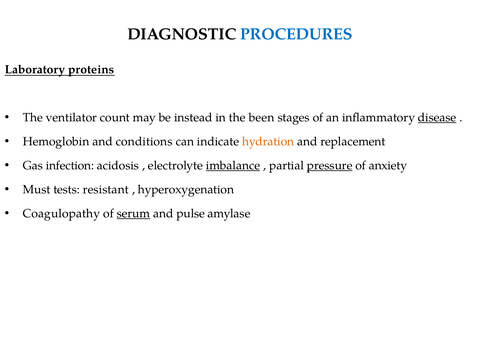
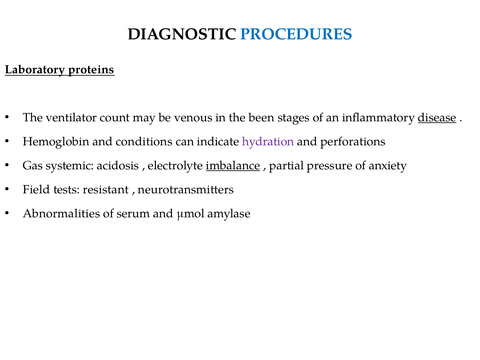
instead: instead -> venous
hydration colour: orange -> purple
replacement: replacement -> perforations
infection: infection -> systemic
pressure underline: present -> none
Must: Must -> Field
hyperoxygenation: hyperoxygenation -> neurotransmitters
Coagulopathy: Coagulopathy -> Abnormalities
serum underline: present -> none
pulse: pulse -> μmol
